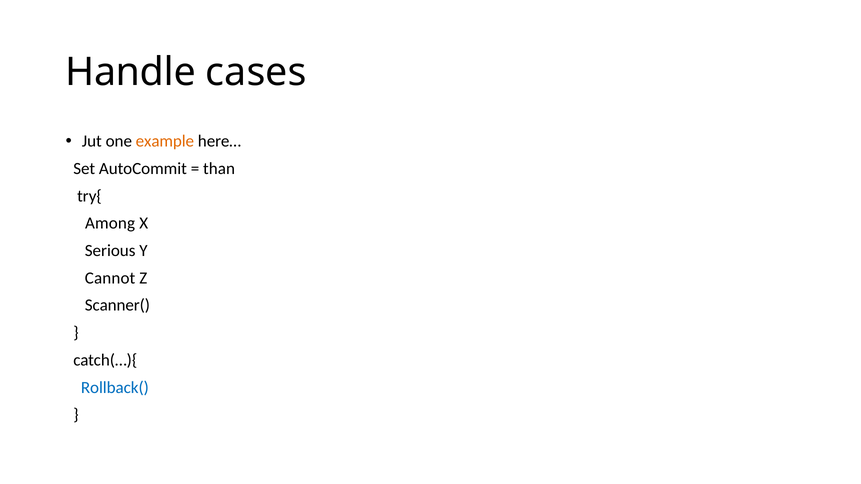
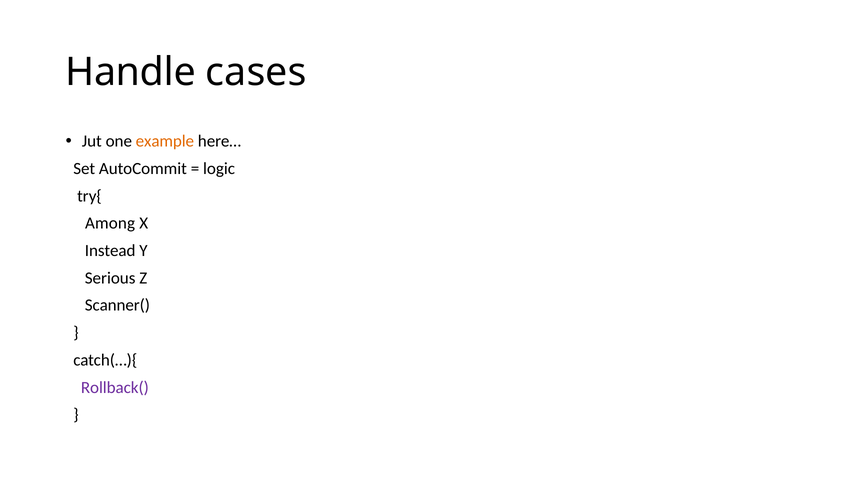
than: than -> logic
Serious: Serious -> Instead
Cannot: Cannot -> Serious
Rollback( colour: blue -> purple
